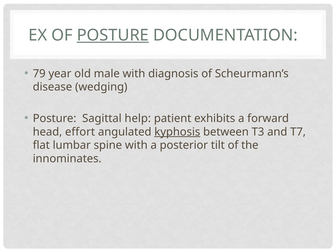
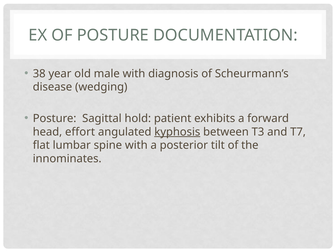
POSTURE at (113, 35) underline: present -> none
79: 79 -> 38
help: help -> hold
